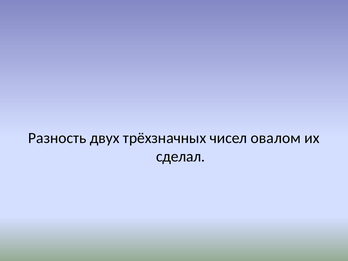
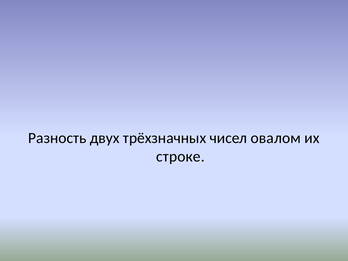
сделал: сделал -> строке
